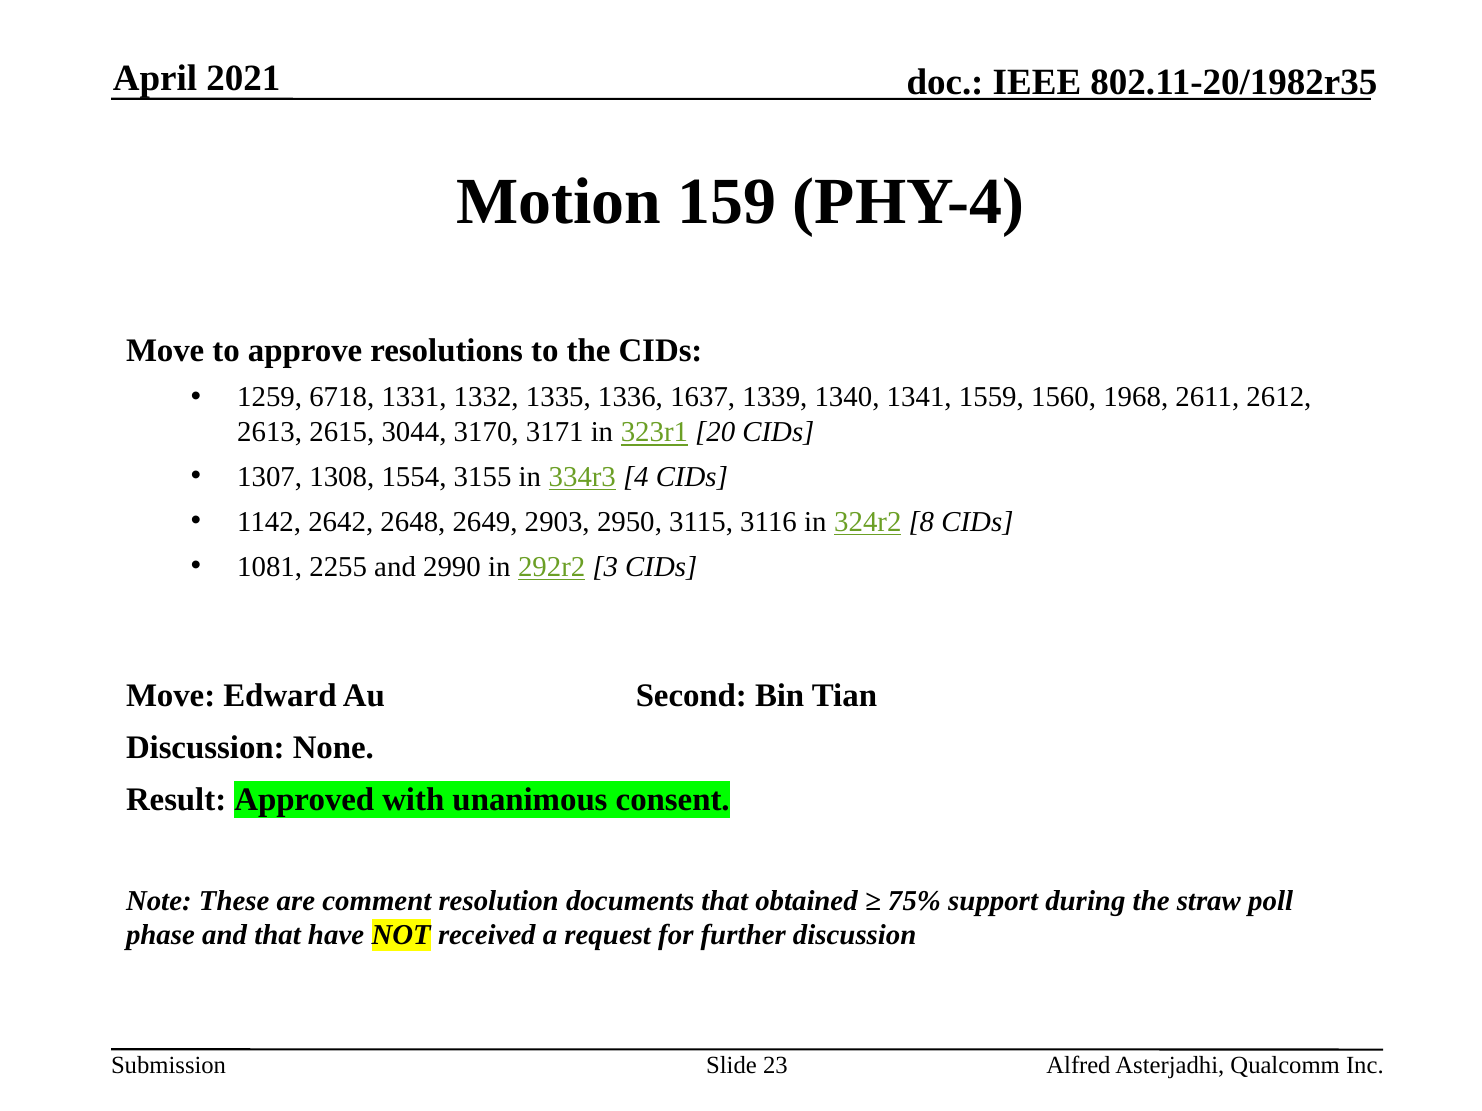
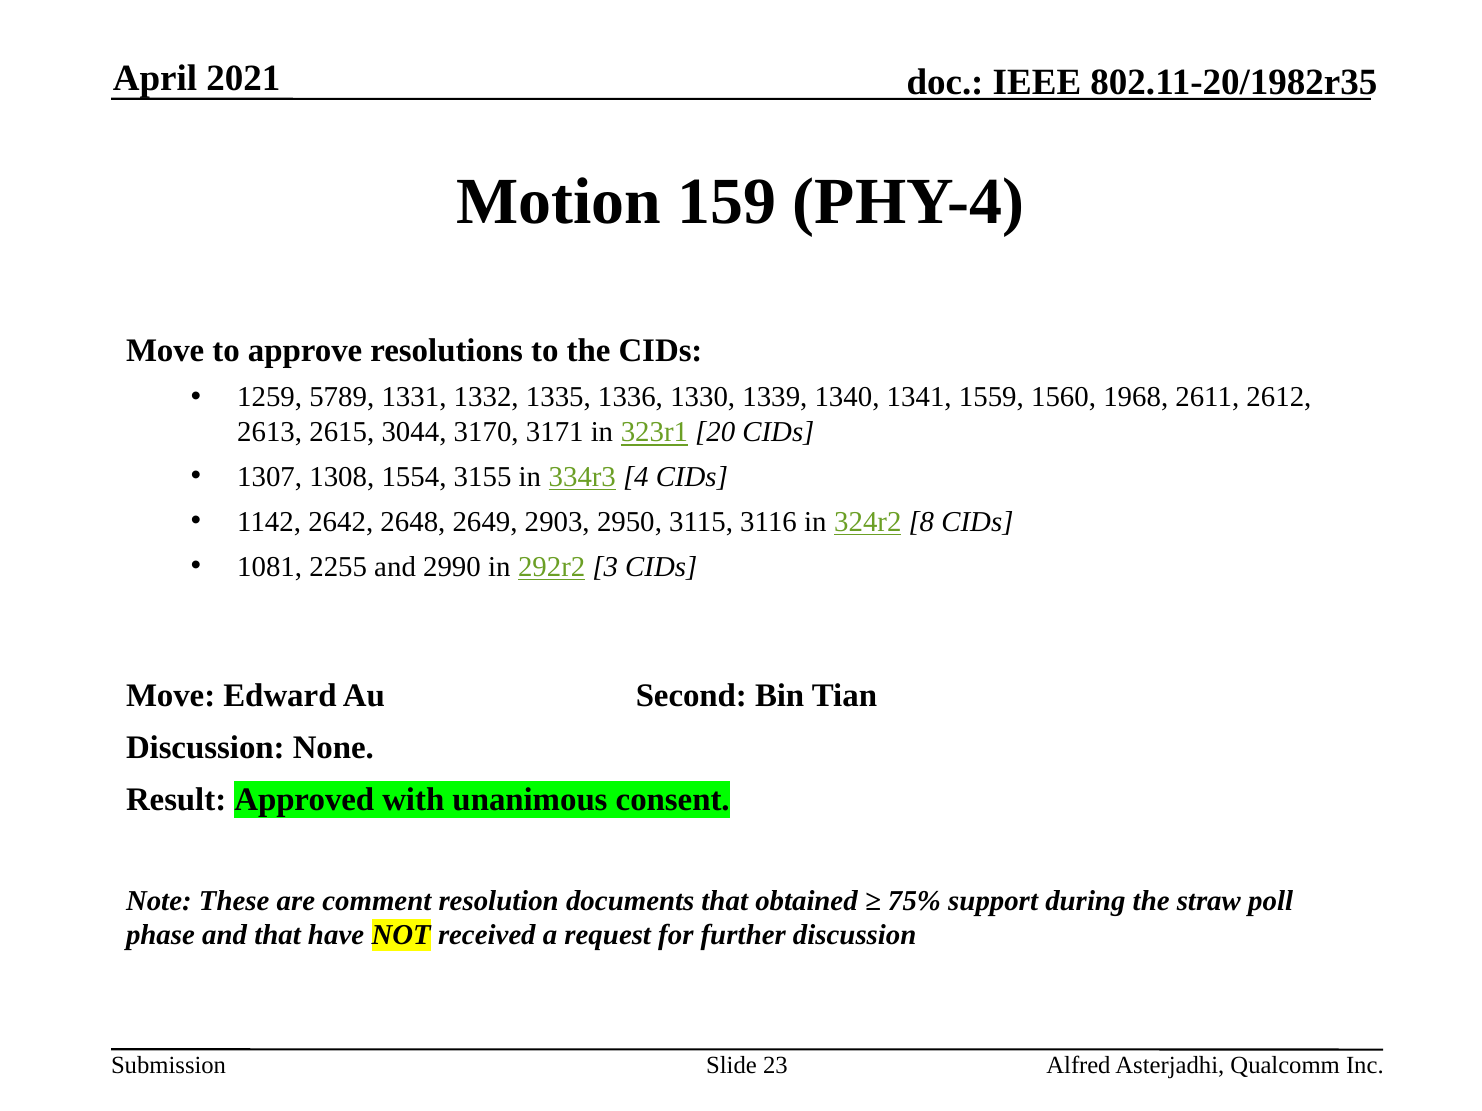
6718: 6718 -> 5789
1637: 1637 -> 1330
